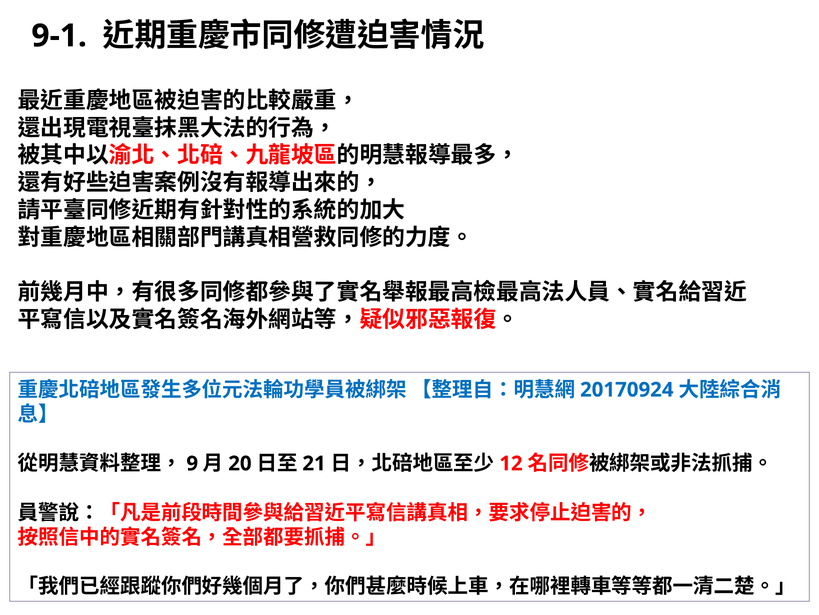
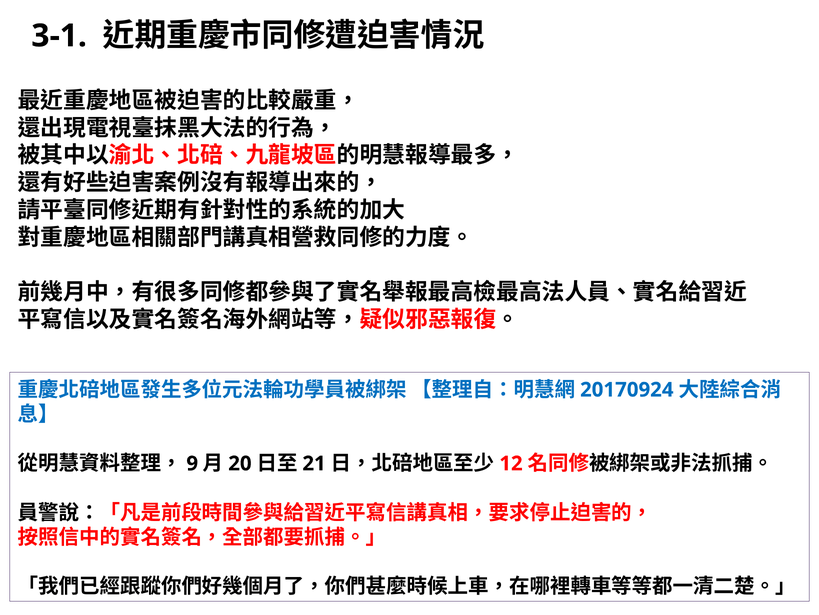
9-1: 9-1 -> 3-1
